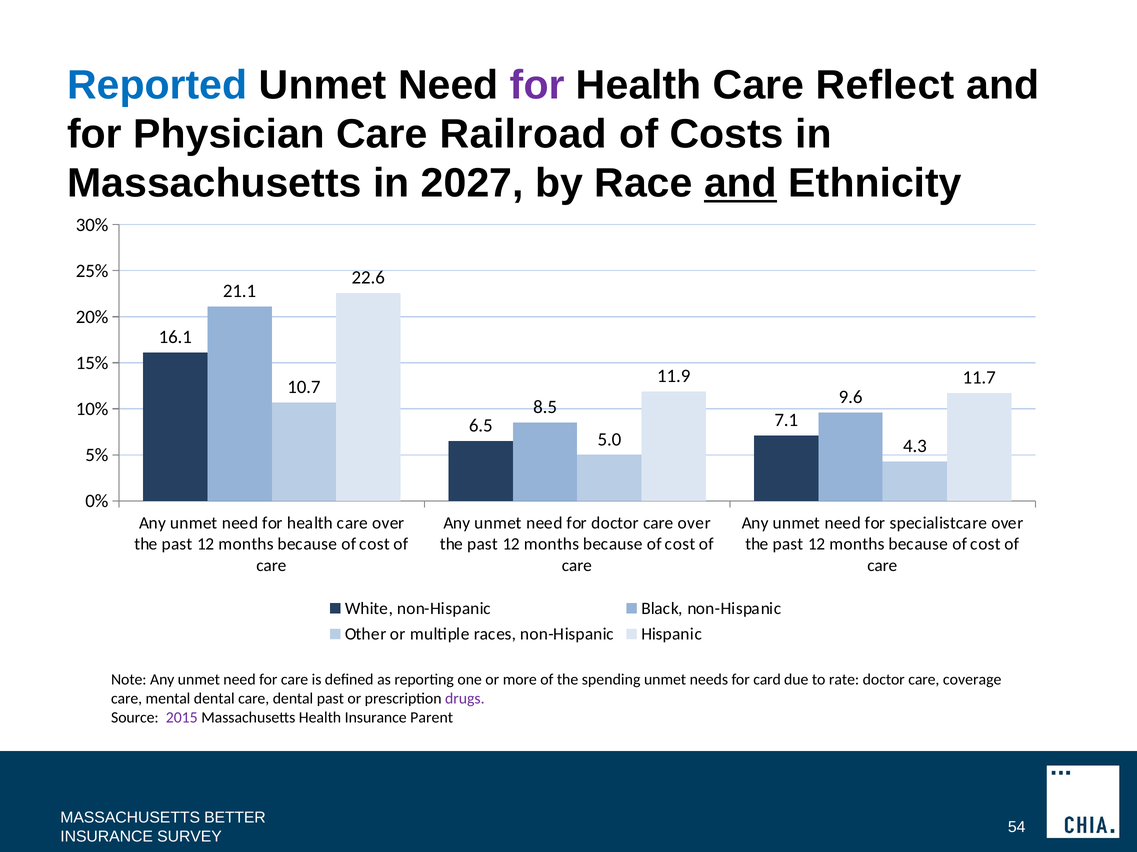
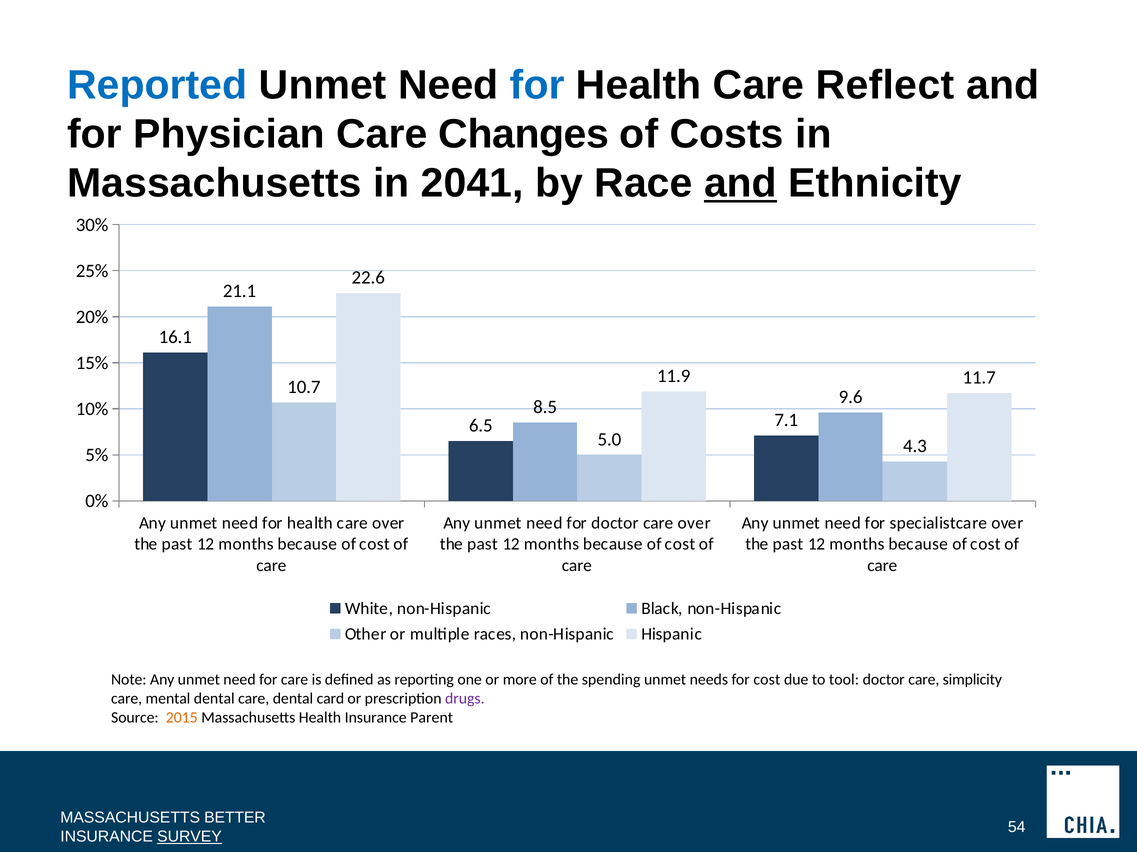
for at (537, 85) colour: purple -> blue
Railroad: Railroad -> Changes
2027: 2027 -> 2041
for card: card -> cost
rate: rate -> tool
coverage: coverage -> simplicity
dental past: past -> card
2015 colour: purple -> orange
SURVEY underline: none -> present
